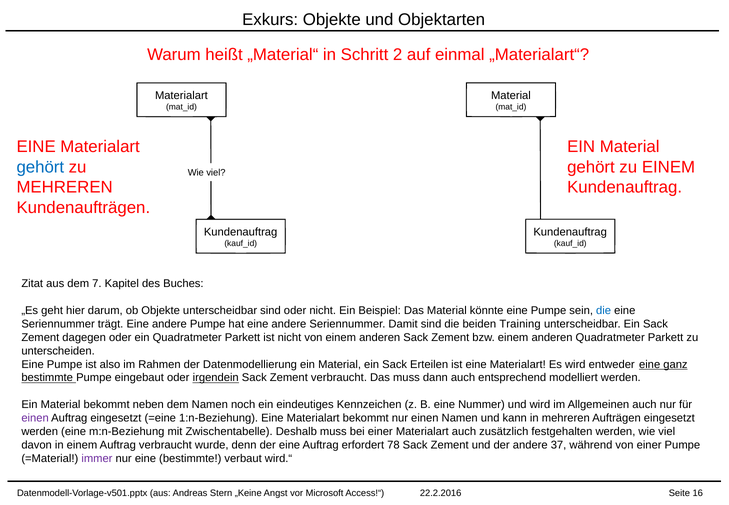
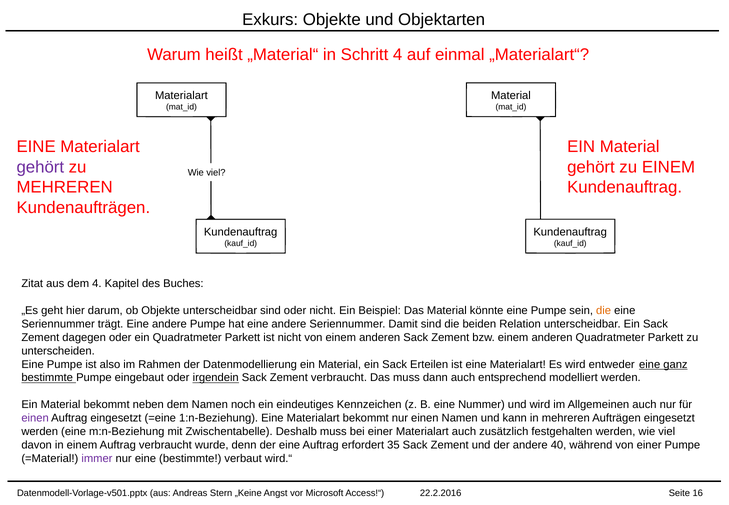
Schritt 2: 2 -> 4
gehört at (40, 167) colour: blue -> purple
dem 7: 7 -> 4
die at (604, 310) colour: blue -> orange
Training: Training -> Relation
78: 78 -> 35
37: 37 -> 40
